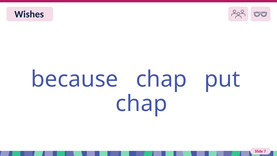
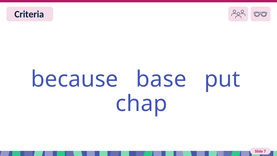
Wishes: Wishes -> Criteria
because chap: chap -> base
